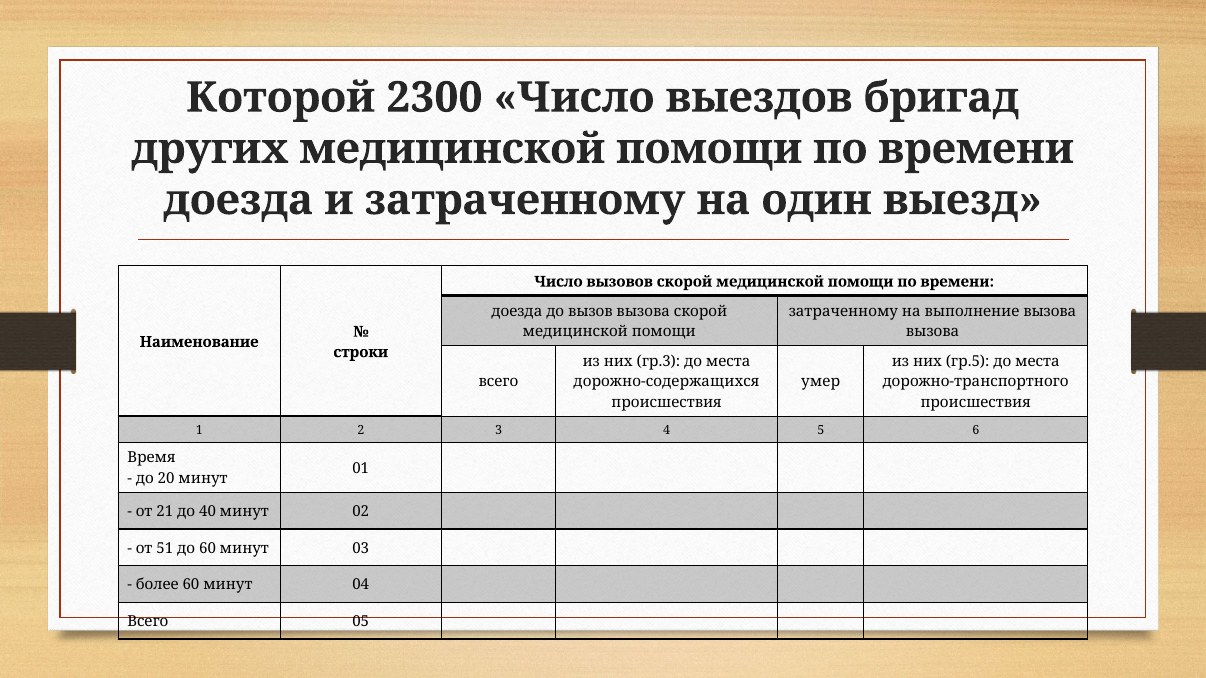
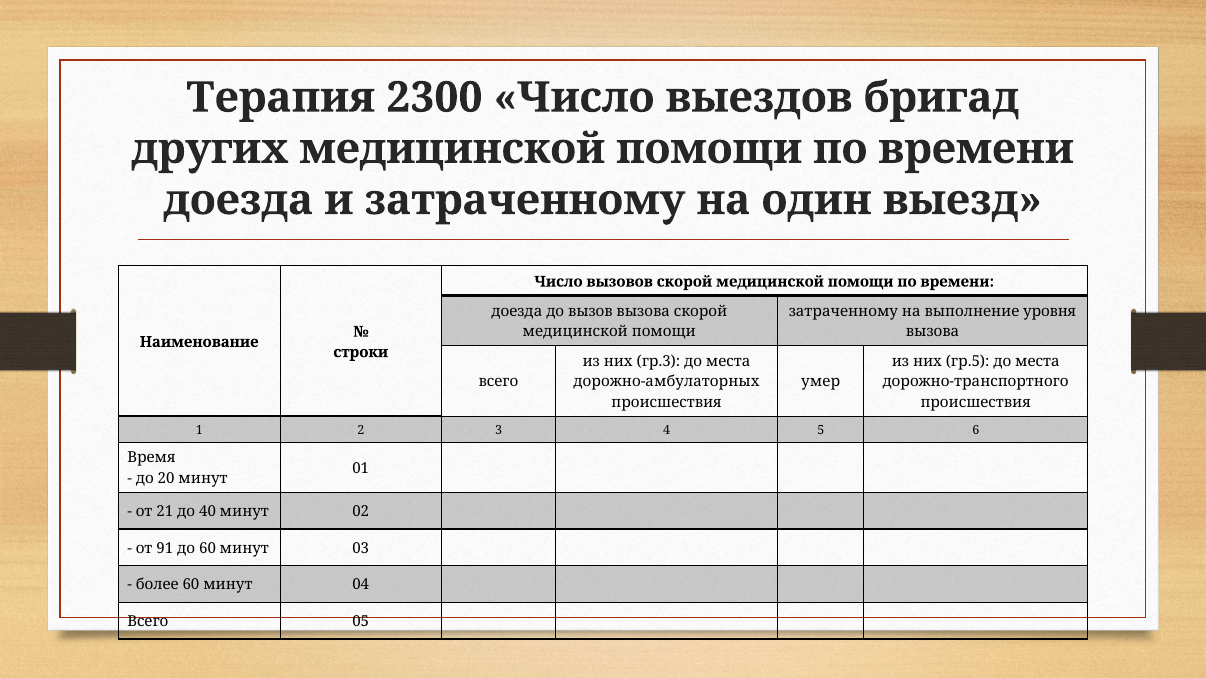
Которой: Которой -> Терапия
выполнение вызова: вызова -> уровня
дорожно-содержащихся: дорожно-содержащихся -> дорожно-амбулаторных
51: 51 -> 91
